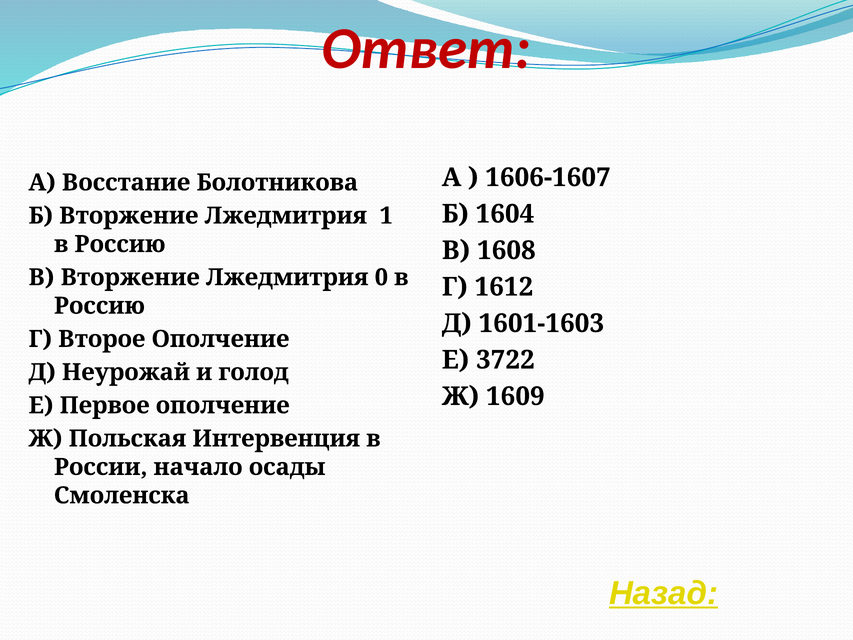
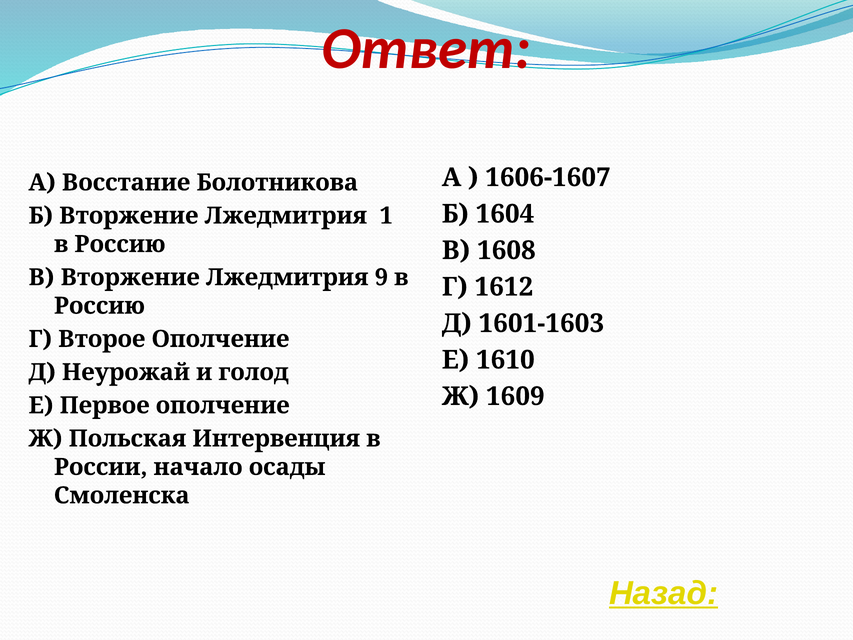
0: 0 -> 9
3722: 3722 -> 1610
